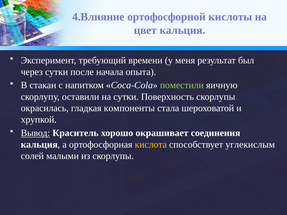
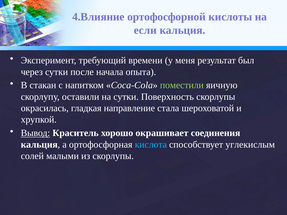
цвет: цвет -> если
компоненты: компоненты -> направление
кислота colour: yellow -> light blue
